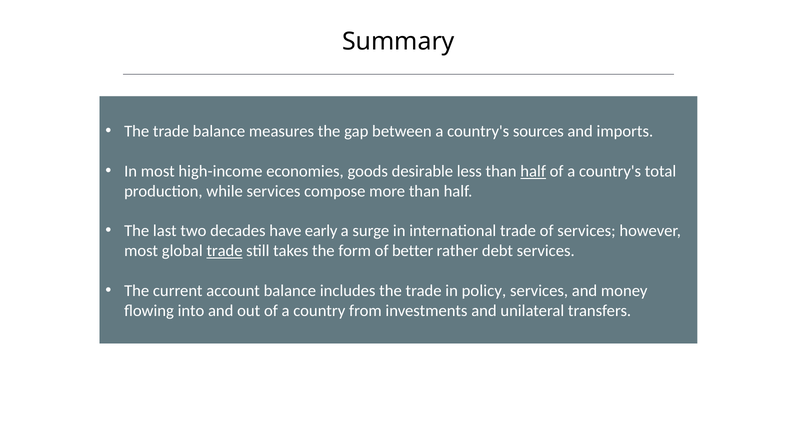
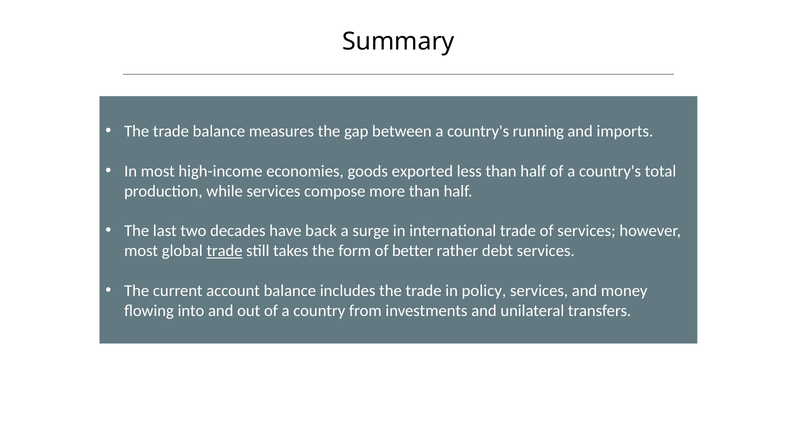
sources: sources -> running
desirable: desirable -> exported
half at (533, 171) underline: present -> none
early: early -> back
